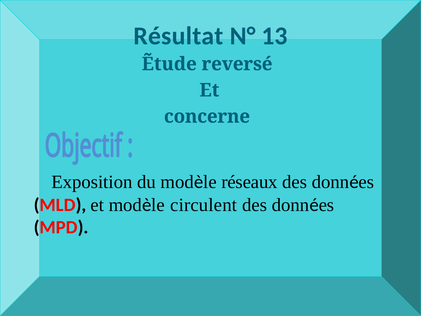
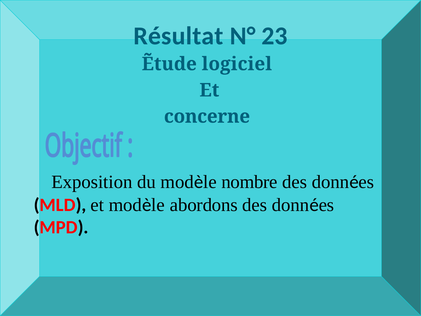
13: 13 -> 23
reversé: reversé -> logiciel
réseaux: réseaux -> nombre
circulent: circulent -> abordons
